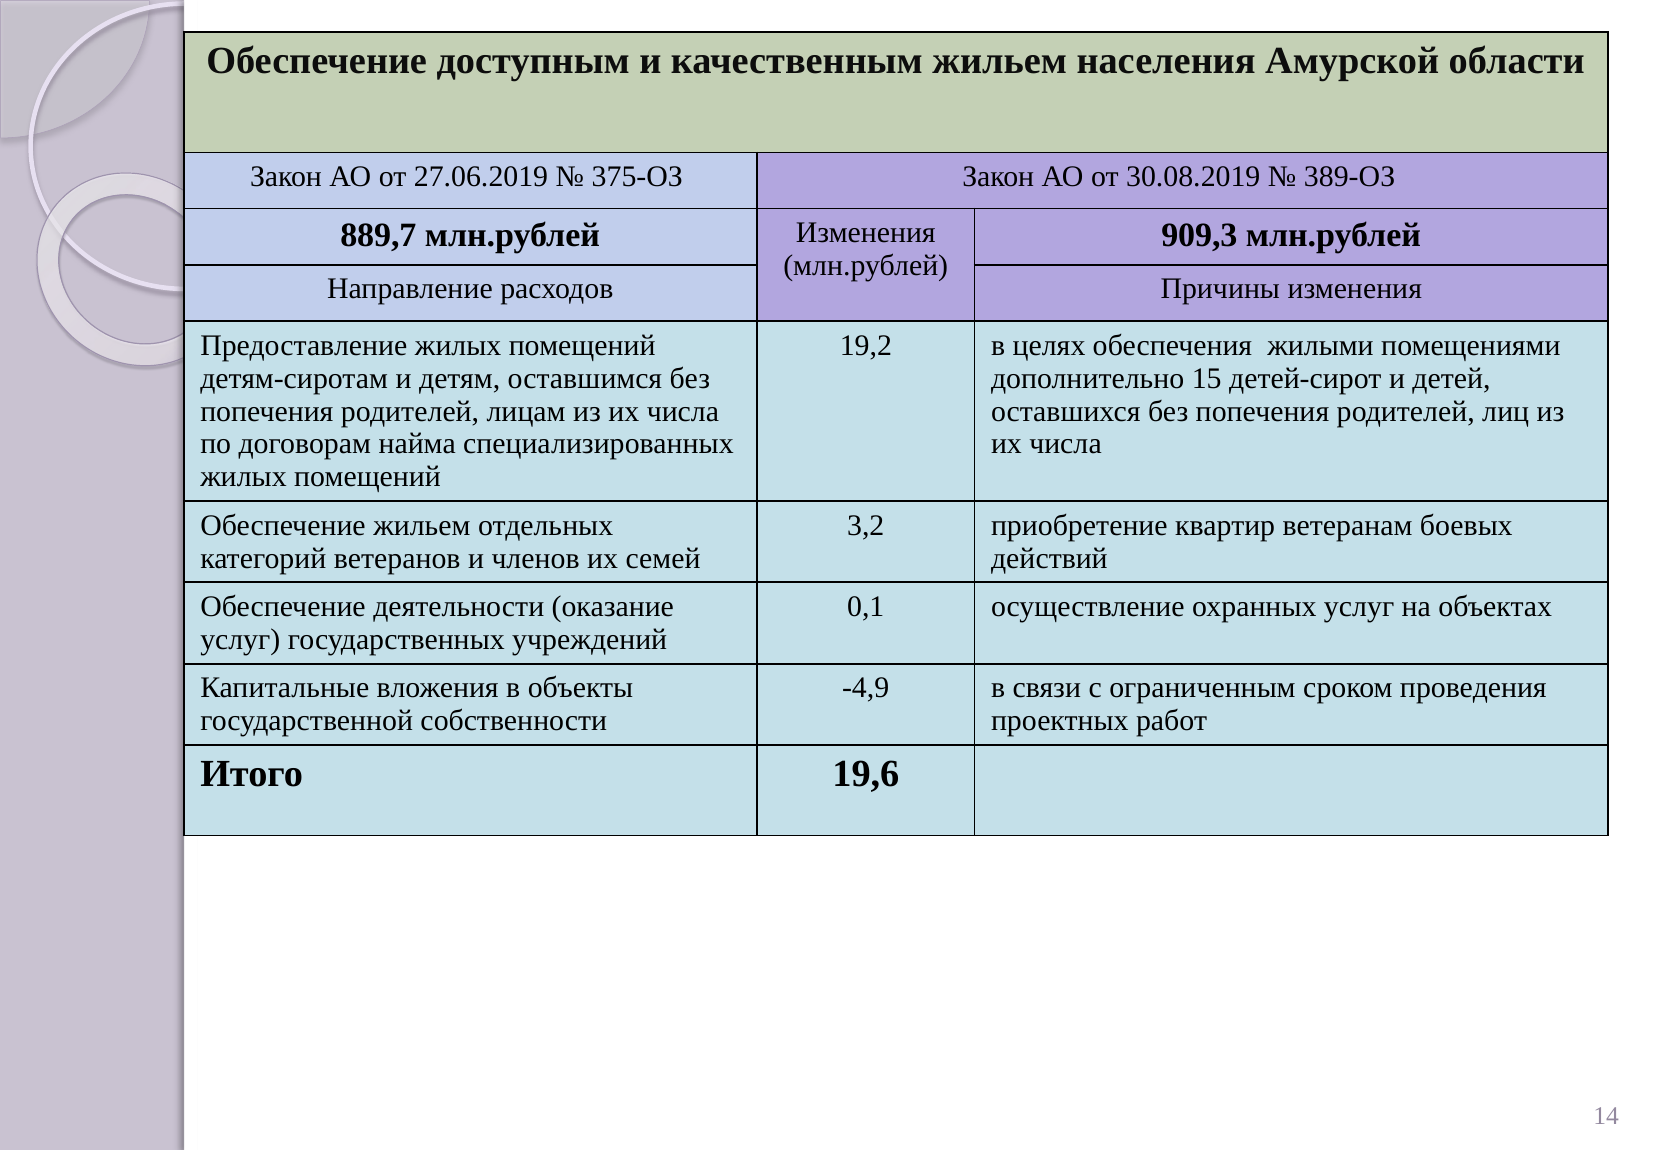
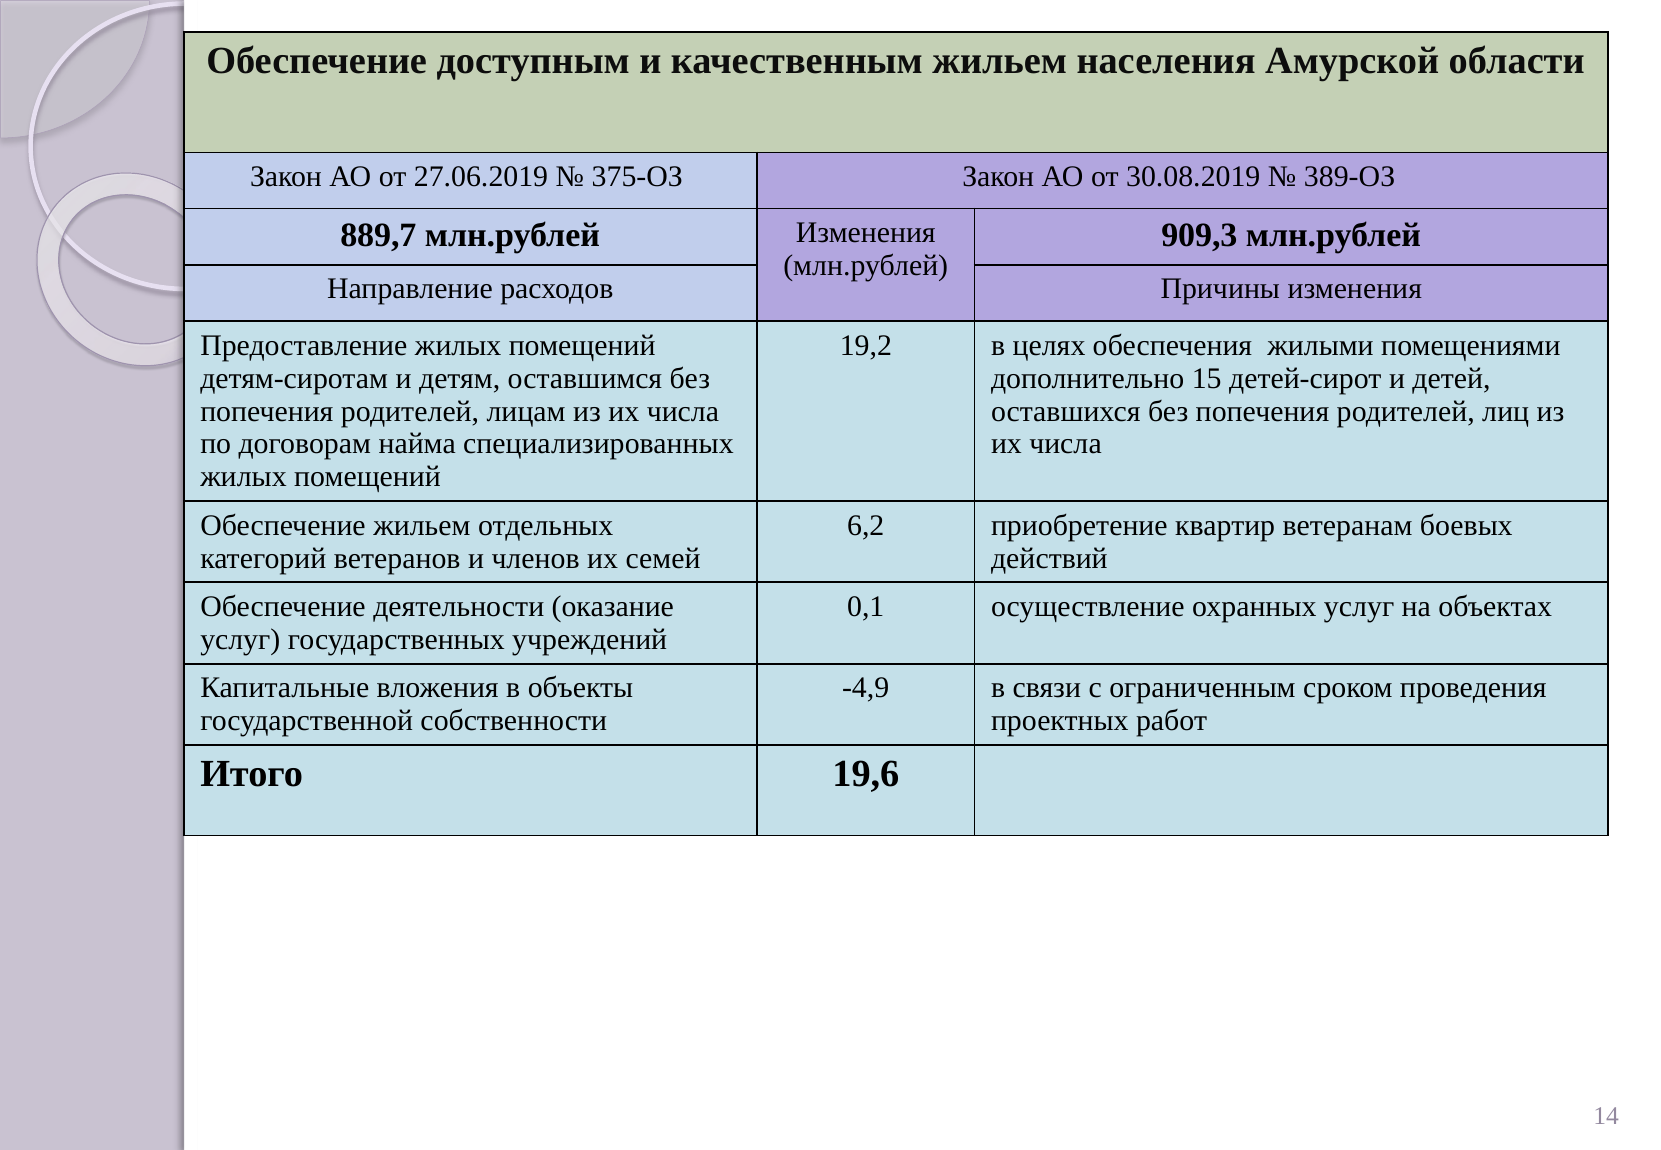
3,2: 3,2 -> 6,2
